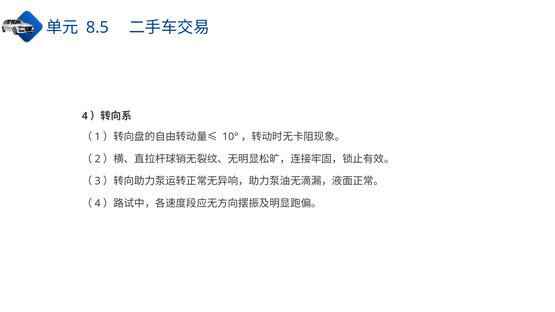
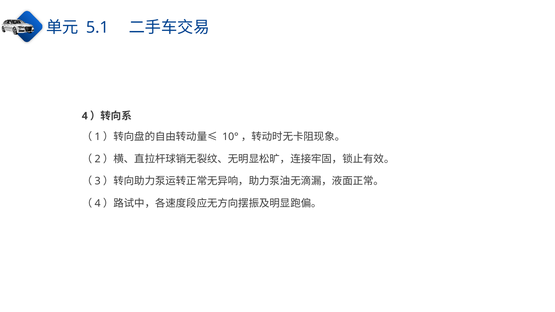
8.5: 8.5 -> 5.1
